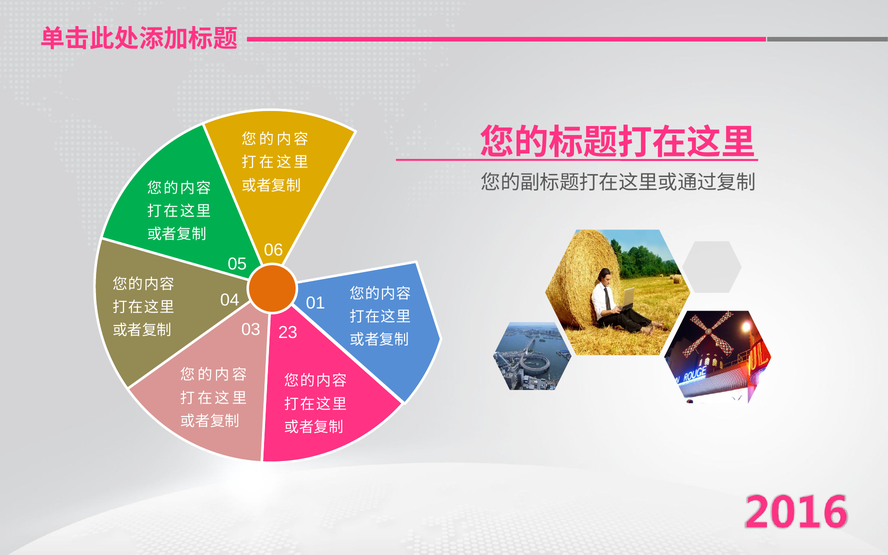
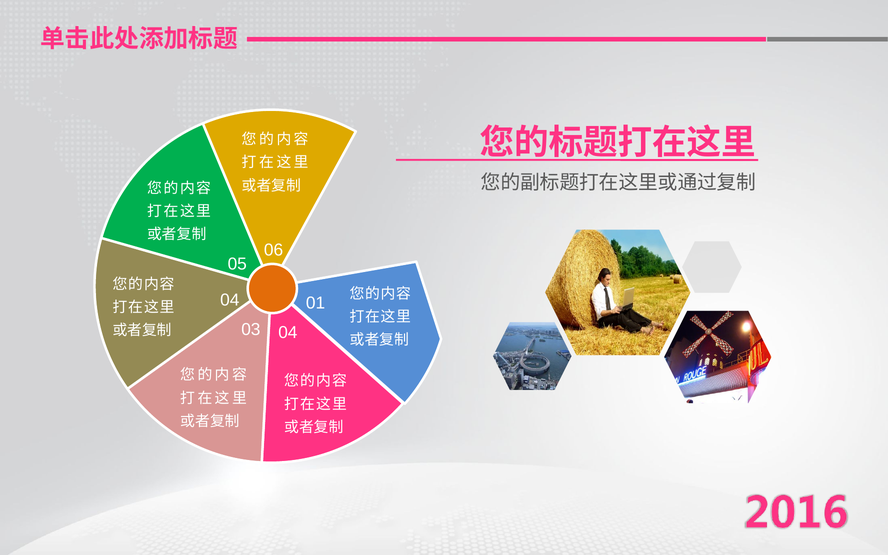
03 23: 23 -> 04
